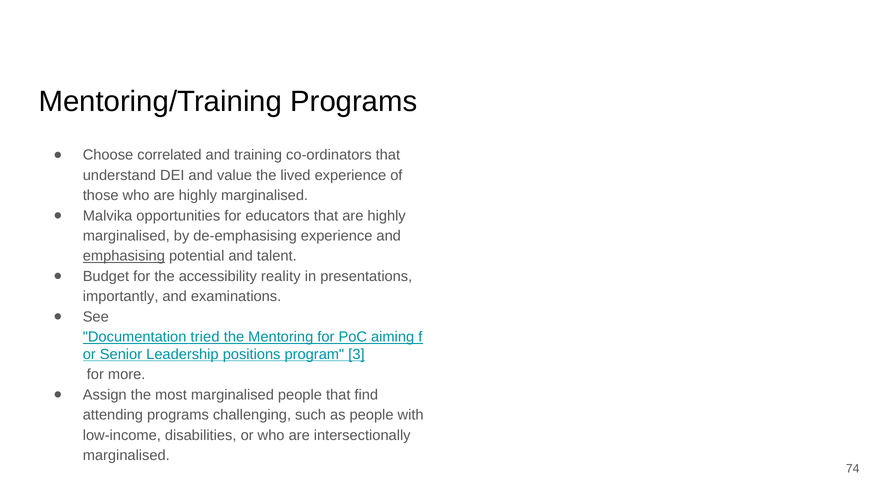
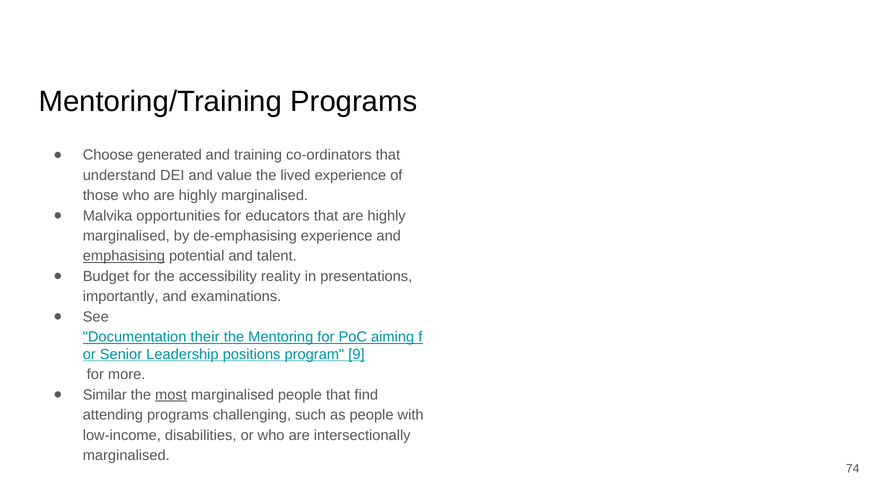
correlated: correlated -> generated
tried: tried -> their
3: 3 -> 9
Assign: Assign -> Similar
most underline: none -> present
